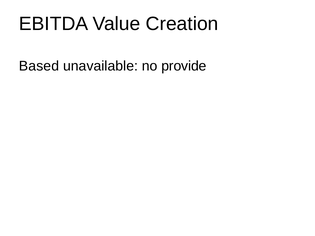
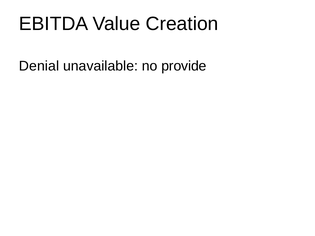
Based: Based -> Denial
